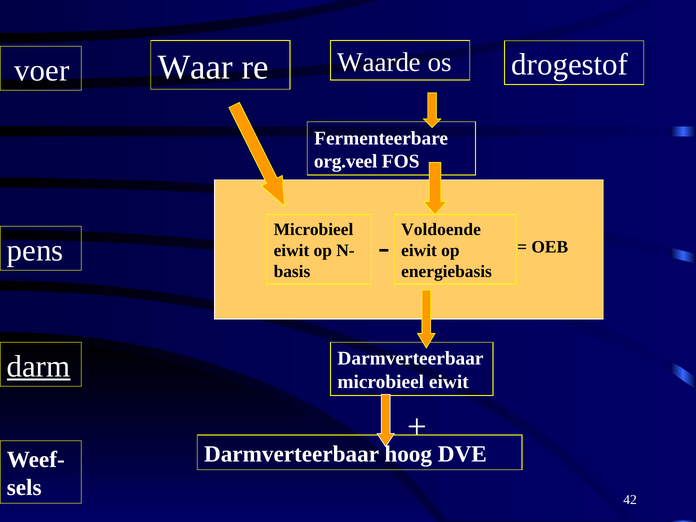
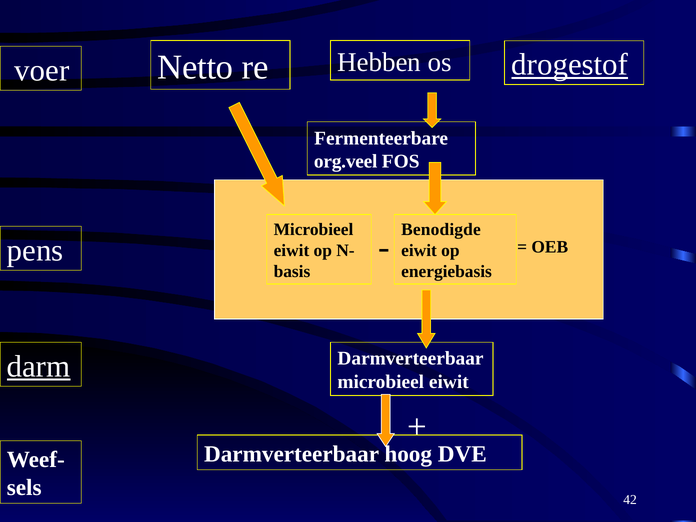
Waar: Waar -> Netto
Waarde: Waarde -> Hebben
drogestof underline: none -> present
Voldoende: Voldoende -> Benodigde
